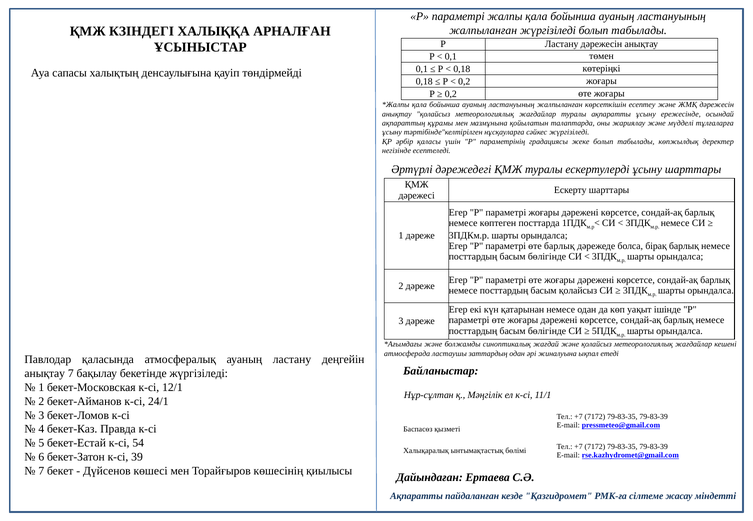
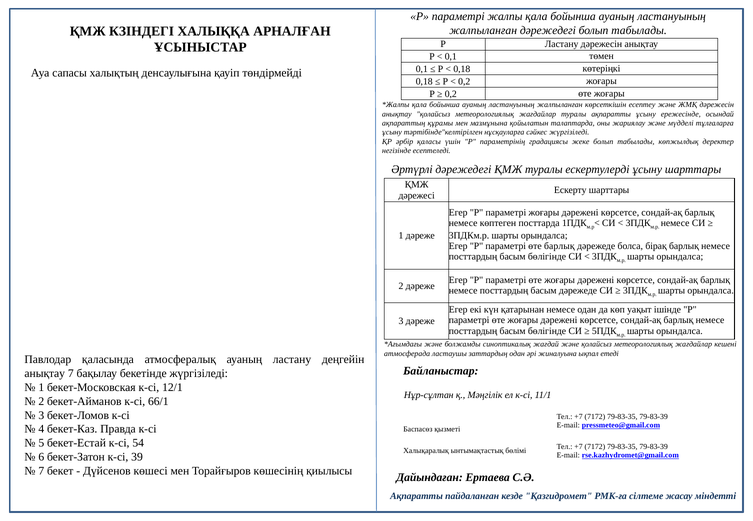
жалпыланған жүргізіледі: жүргізіледі -> дәрежедегі
басым қолайсыз: қолайсыз -> дәрежеде
24/1: 24/1 -> 66/1
